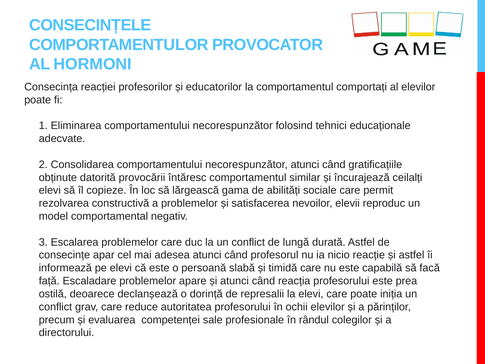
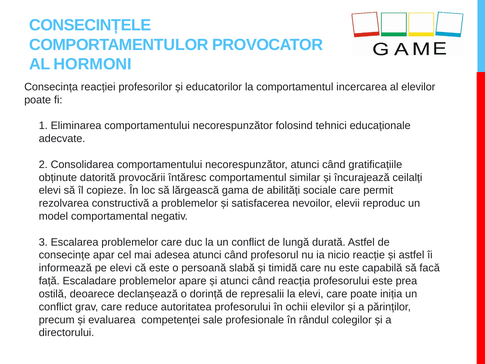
comportați: comportați -> incercarea
